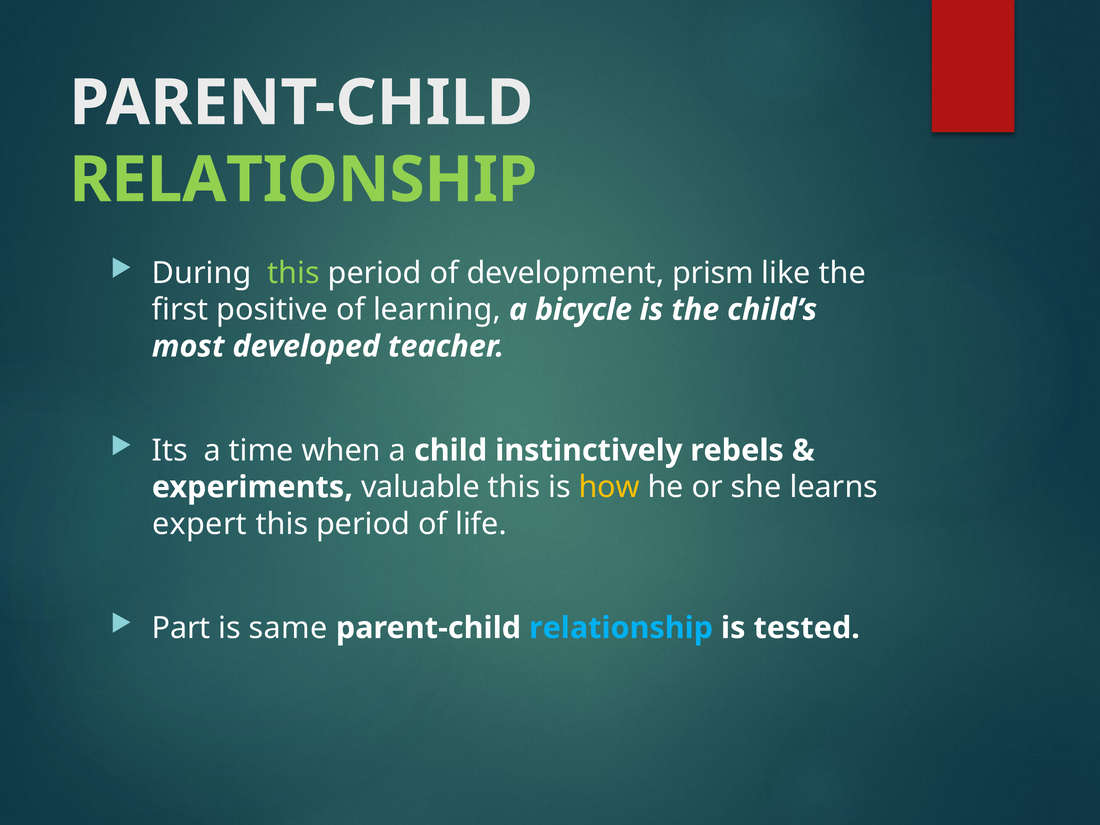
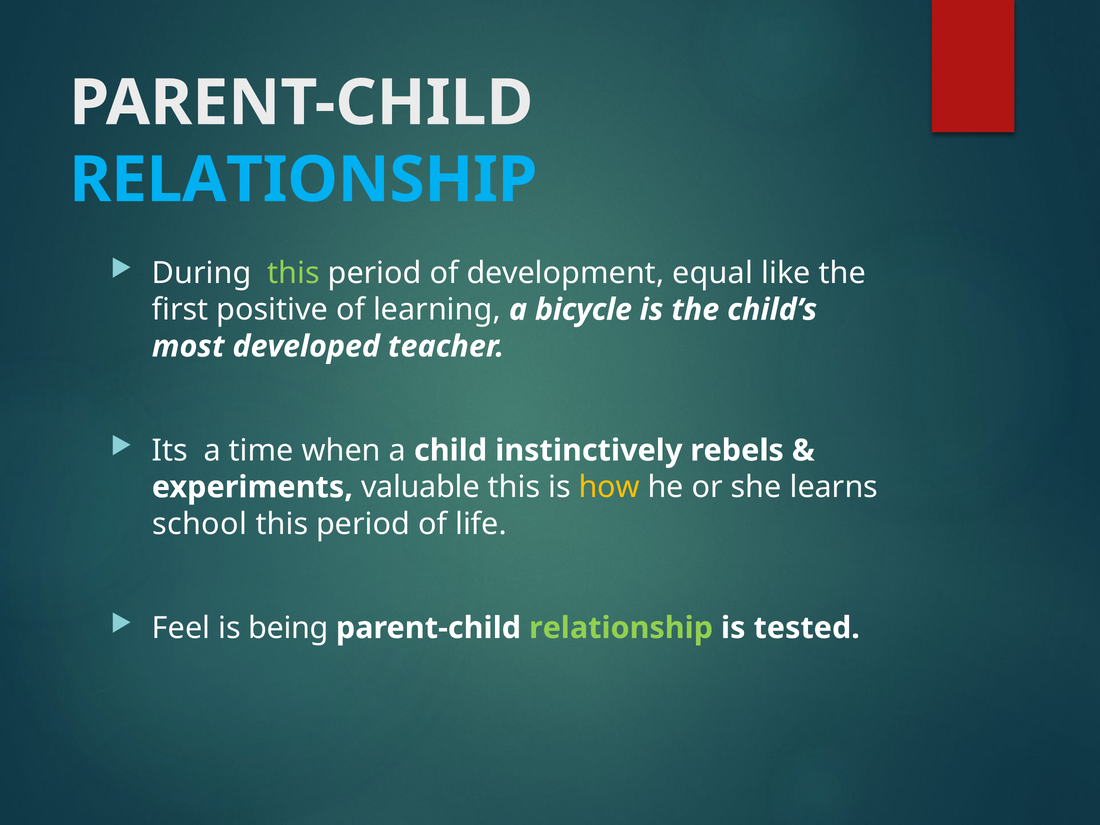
RELATIONSHIP at (303, 180) colour: light green -> light blue
prism: prism -> equal
expert: expert -> school
Part: Part -> Feel
same: same -> being
relationship at (621, 628) colour: light blue -> light green
